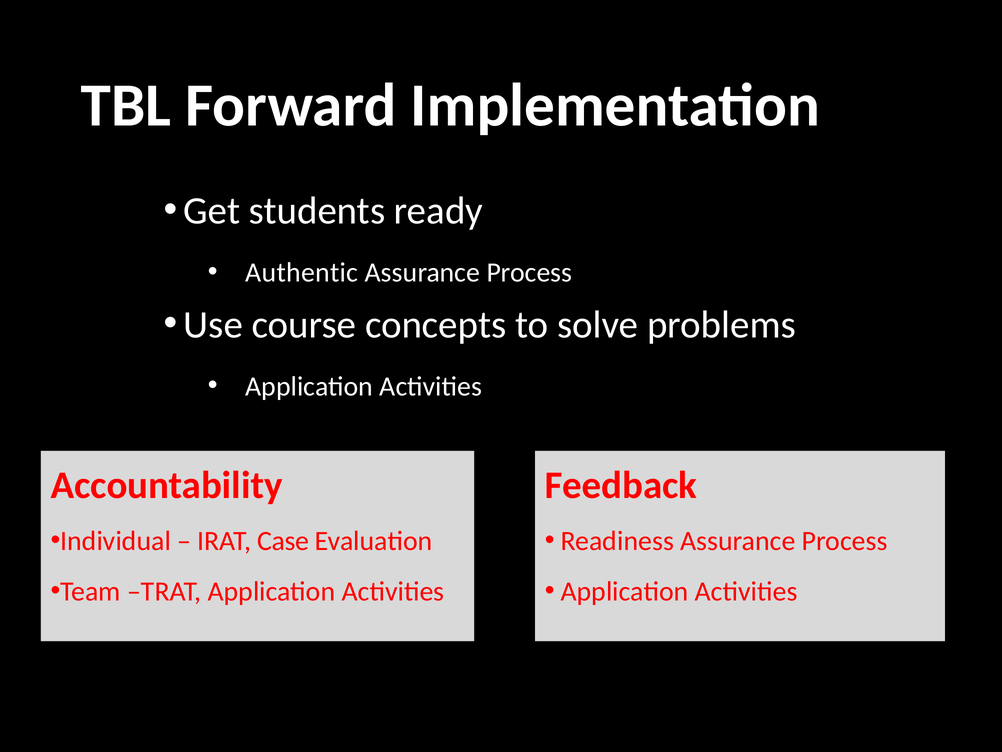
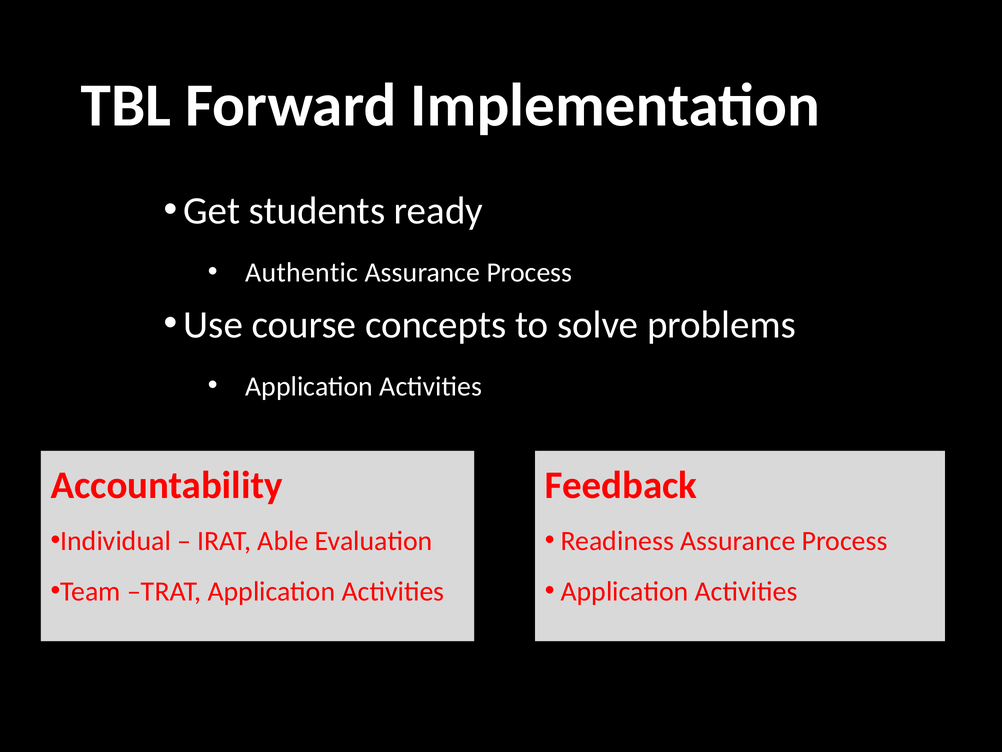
Case: Case -> Able
